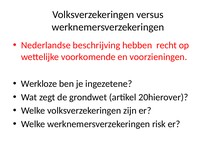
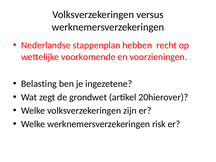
beschrijving: beschrijving -> stappenplan
Werkloze: Werkloze -> Belasting
